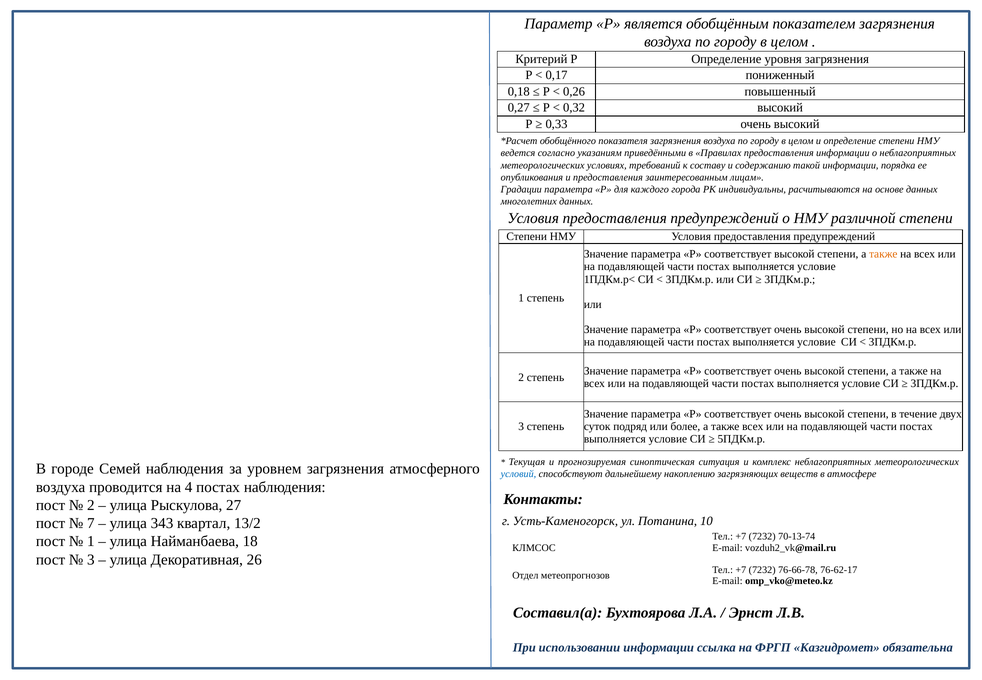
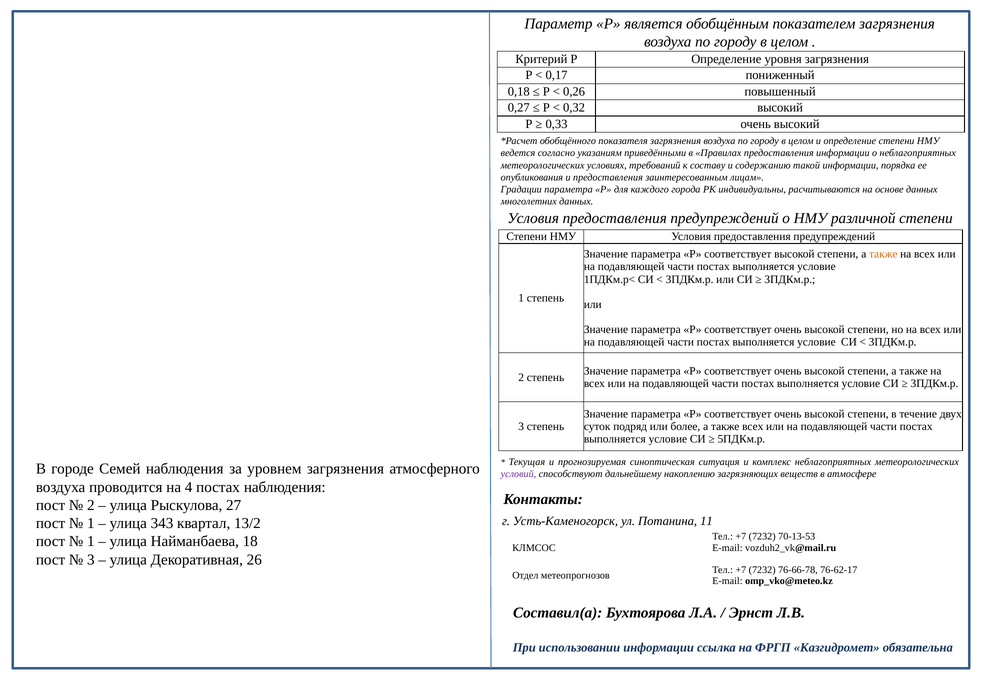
условий colour: blue -> purple
10: 10 -> 11
7 at (91, 523): 7 -> 1
70-13-74: 70-13-74 -> 70-13-53
